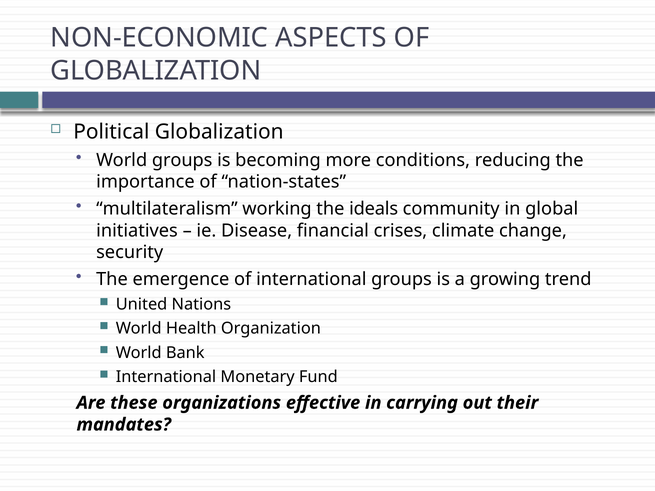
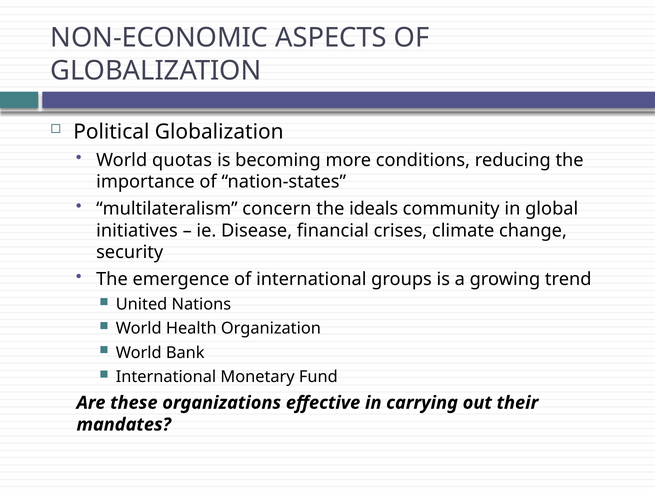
World groups: groups -> quotas
working: working -> concern
